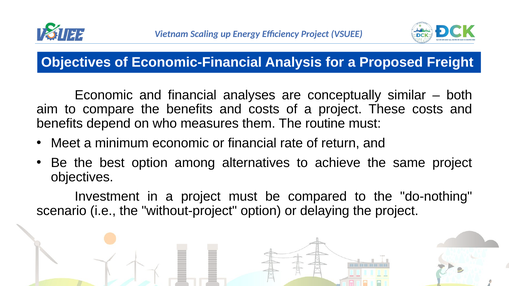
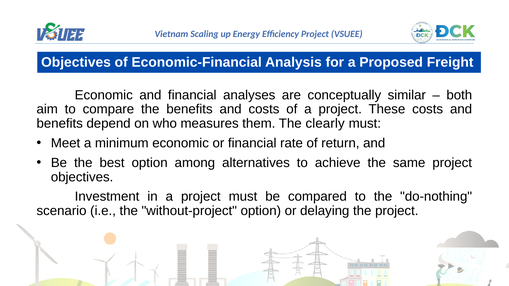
routine: routine -> clearly
